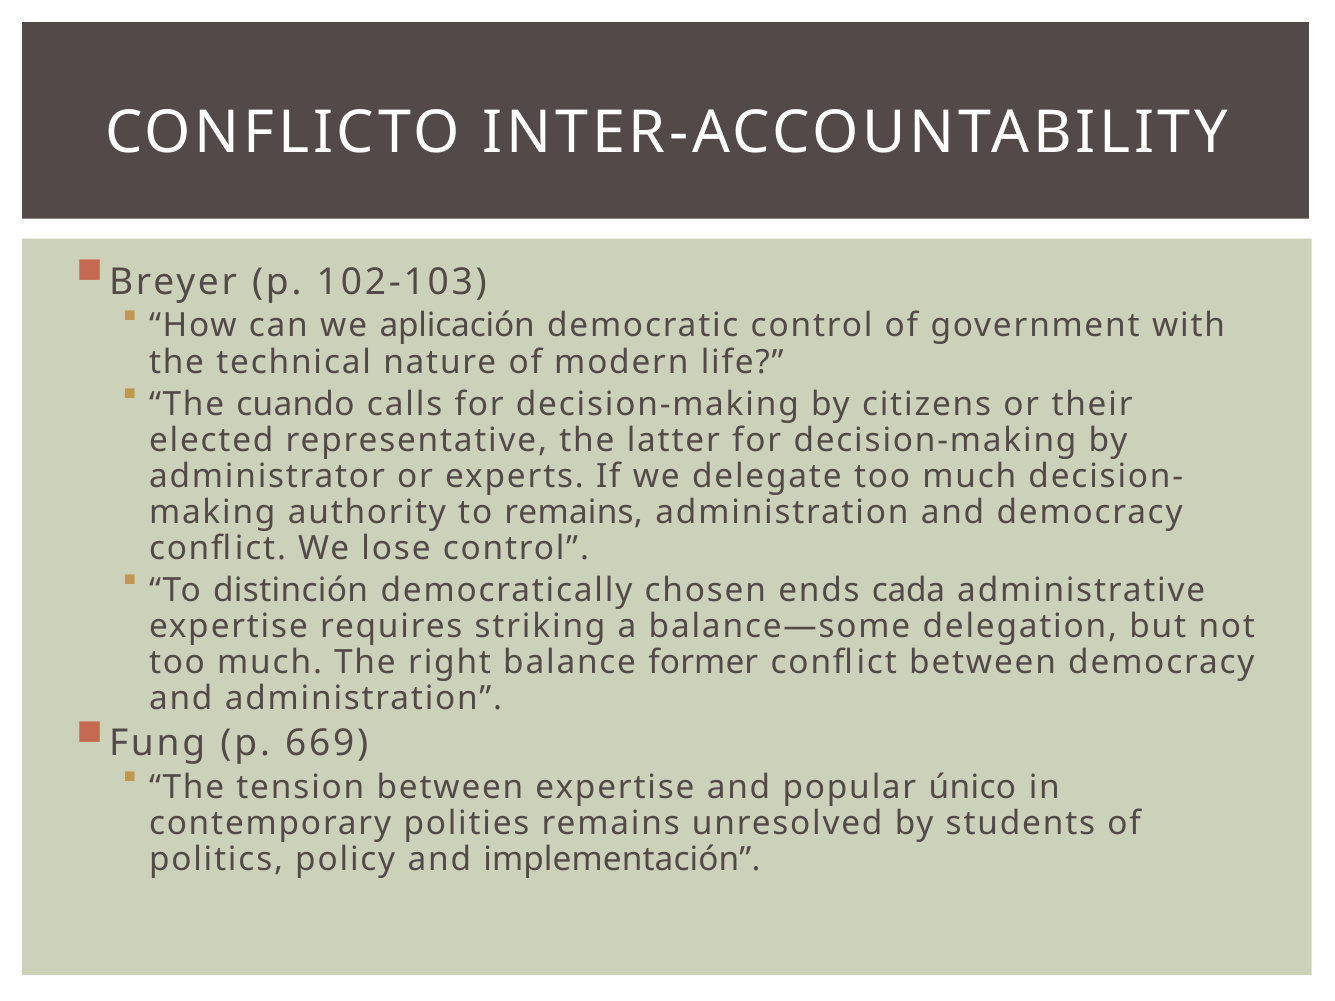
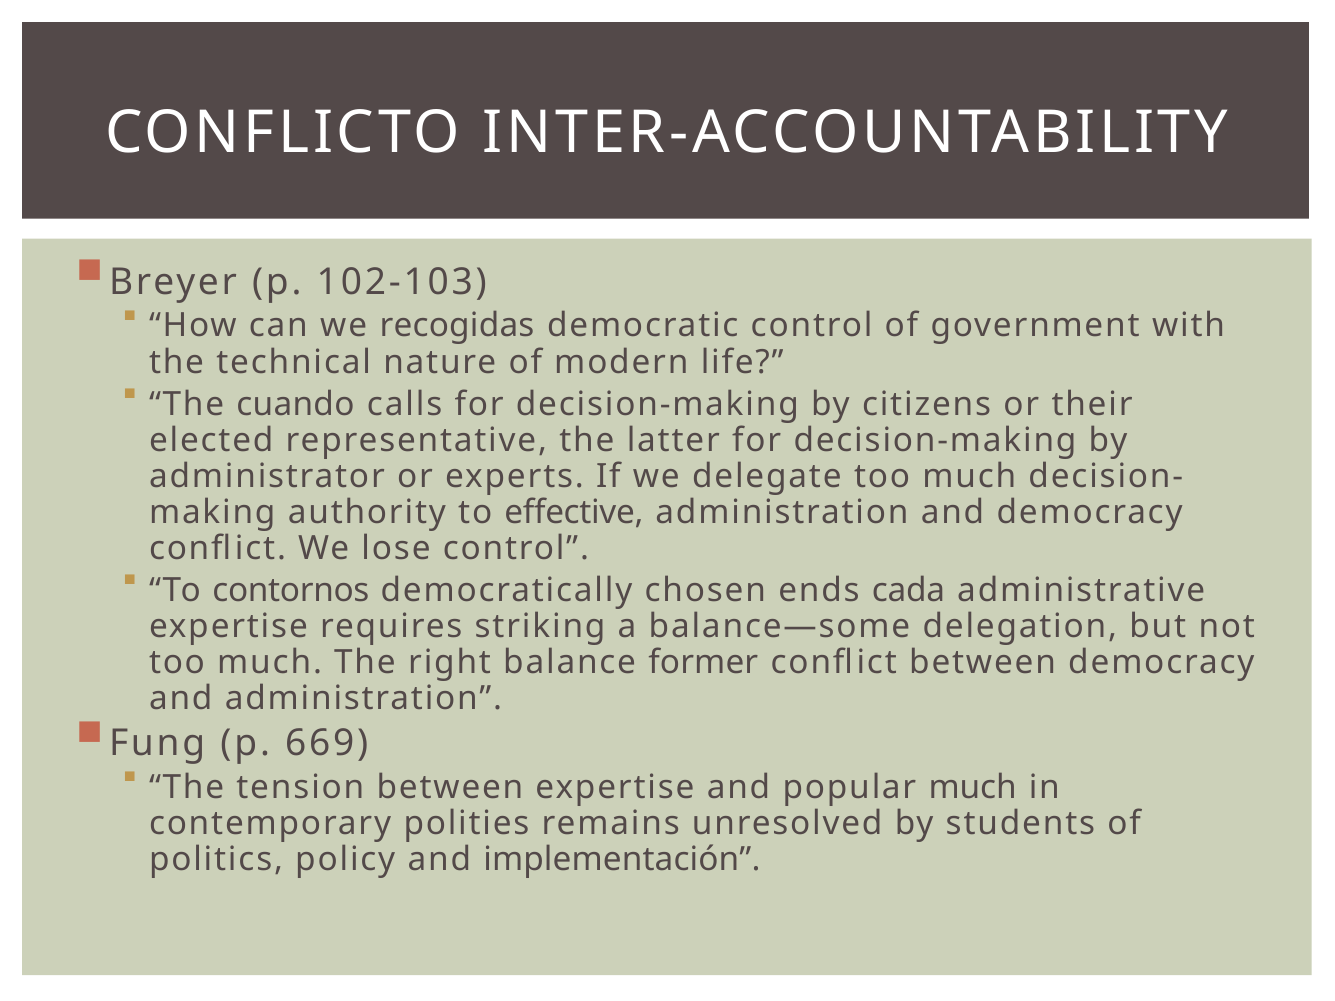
aplicación: aplicación -> recogidas
to remains: remains -> effective
distinción: distinción -> contornos
popular único: único -> much
